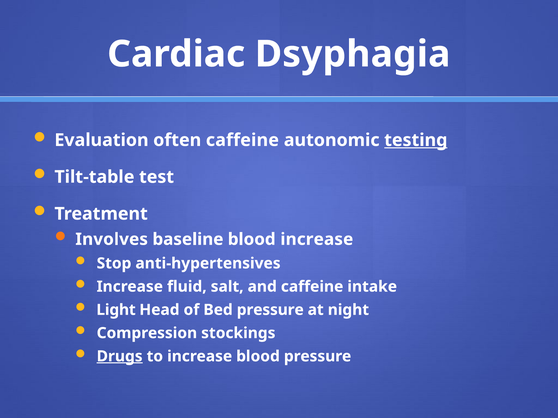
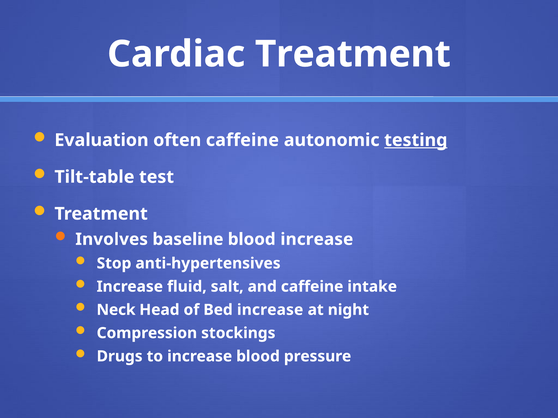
Cardiac Dsyphagia: Dsyphagia -> Treatment
Light: Light -> Neck
Bed pressure: pressure -> increase
Drugs underline: present -> none
